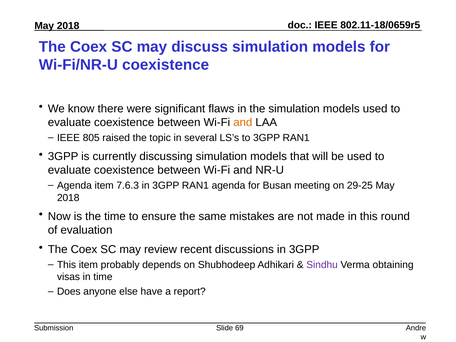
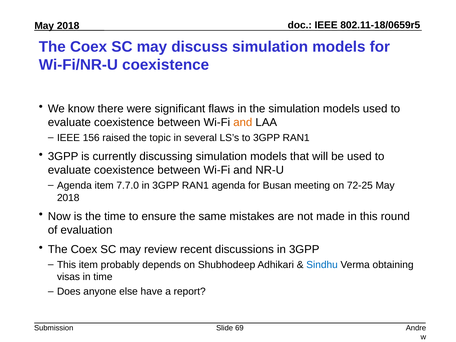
805: 805 -> 156
7.6.3: 7.6.3 -> 7.7.0
29-25: 29-25 -> 72-25
Sindhu colour: purple -> blue
